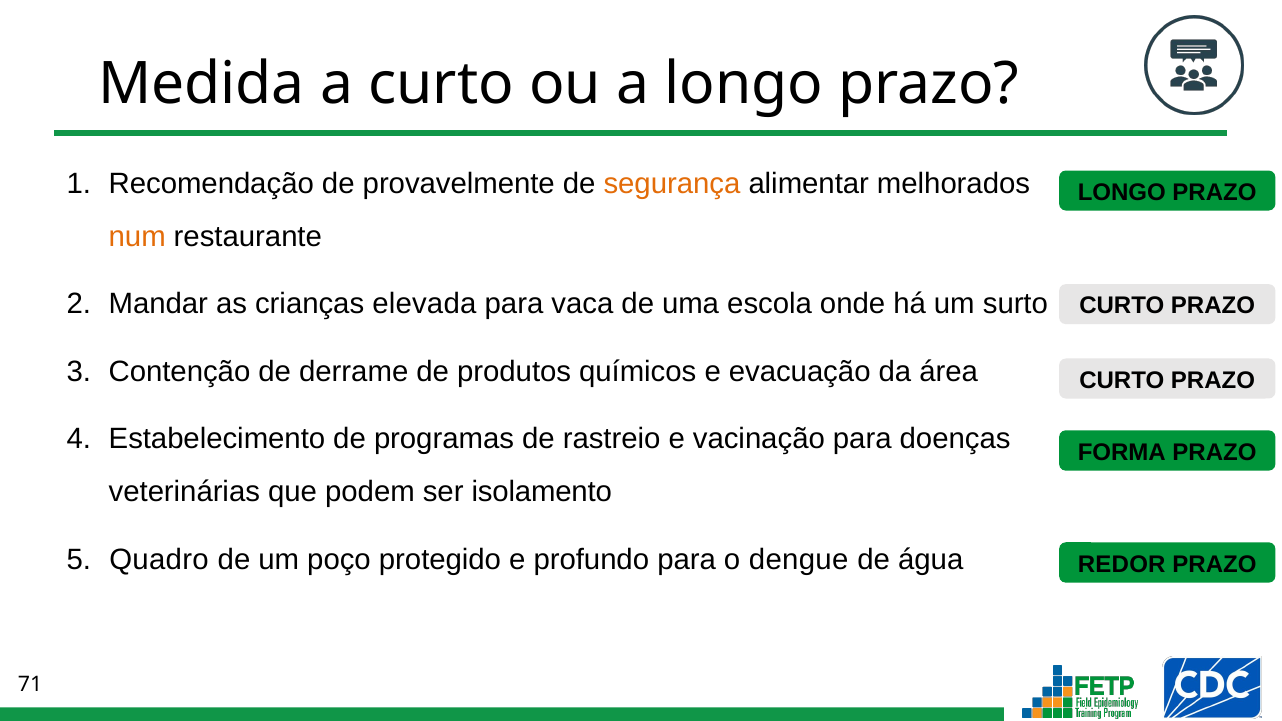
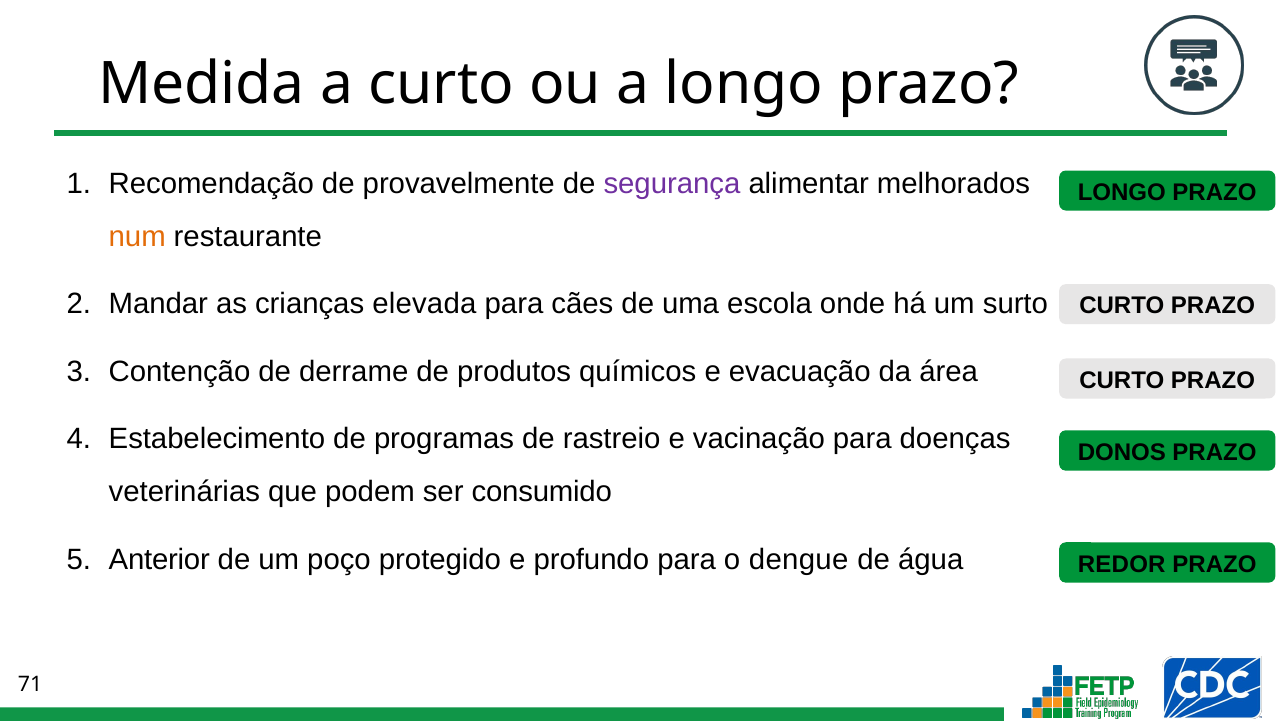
segurança colour: orange -> purple
vaca: vaca -> cães
FORMA: FORMA -> DONOS
isolamento: isolamento -> consumido
Quadro: Quadro -> Anterior
